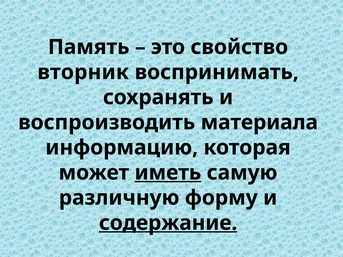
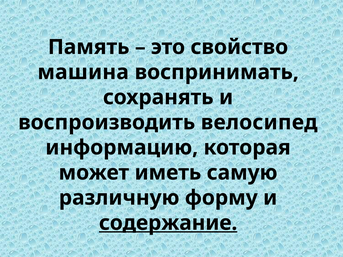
вторник: вторник -> машина
материала: материала -> велосипед
иметь underline: present -> none
